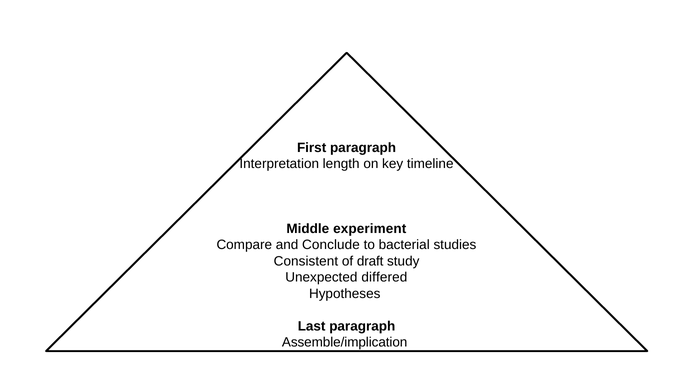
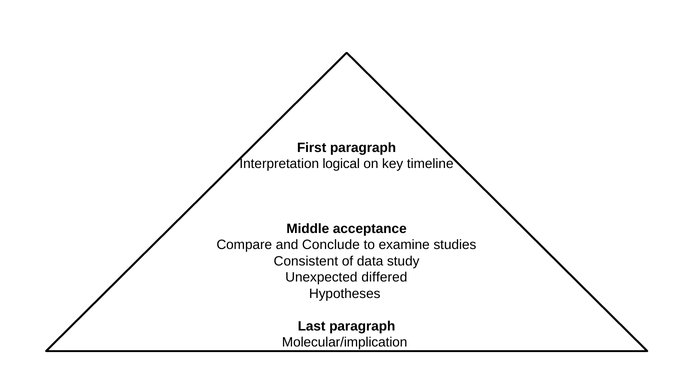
length: length -> logical
experiment: experiment -> acceptance
bacterial: bacterial -> examine
draft: draft -> data
Assemble/implication: Assemble/implication -> Molecular/implication
